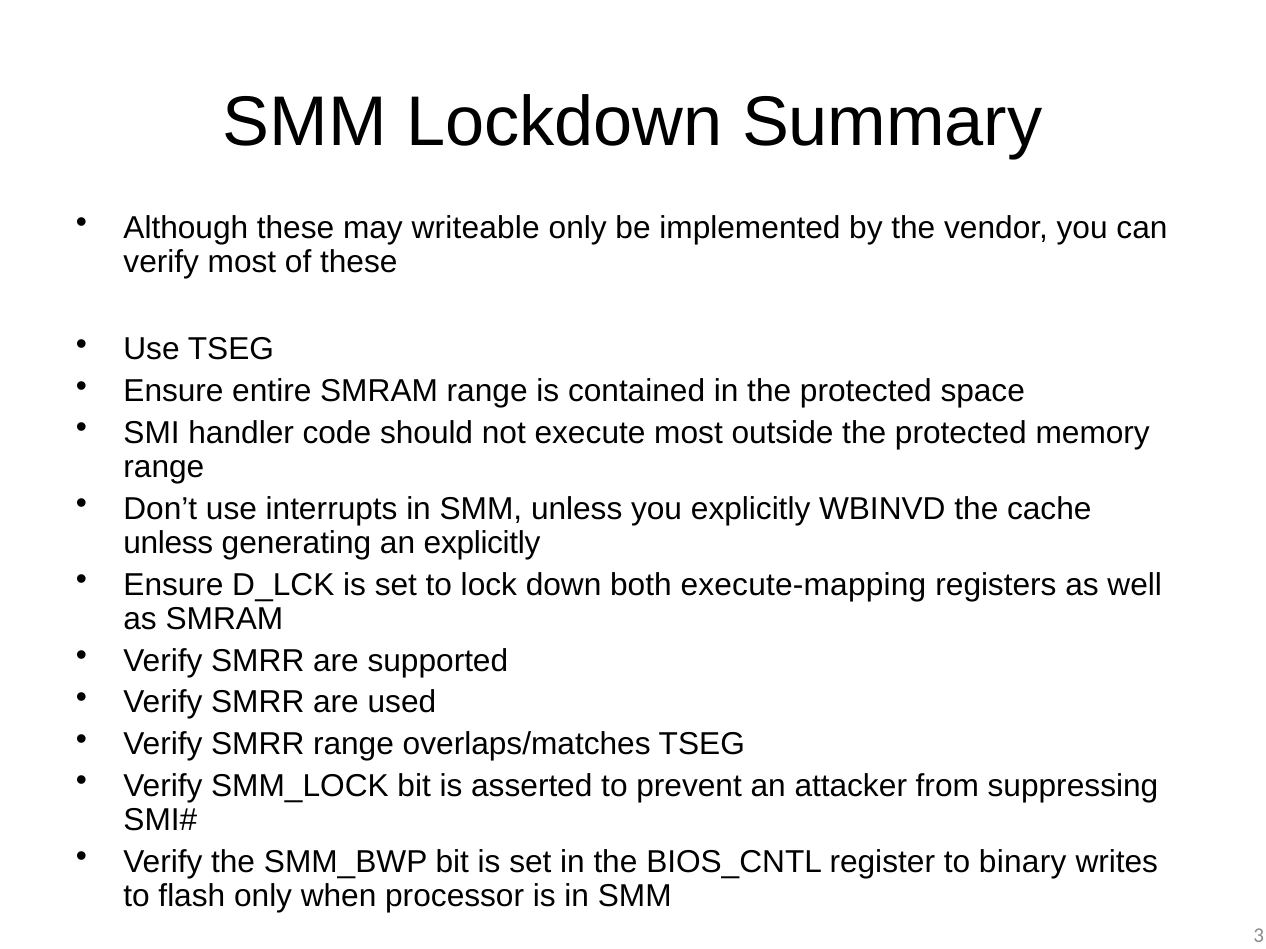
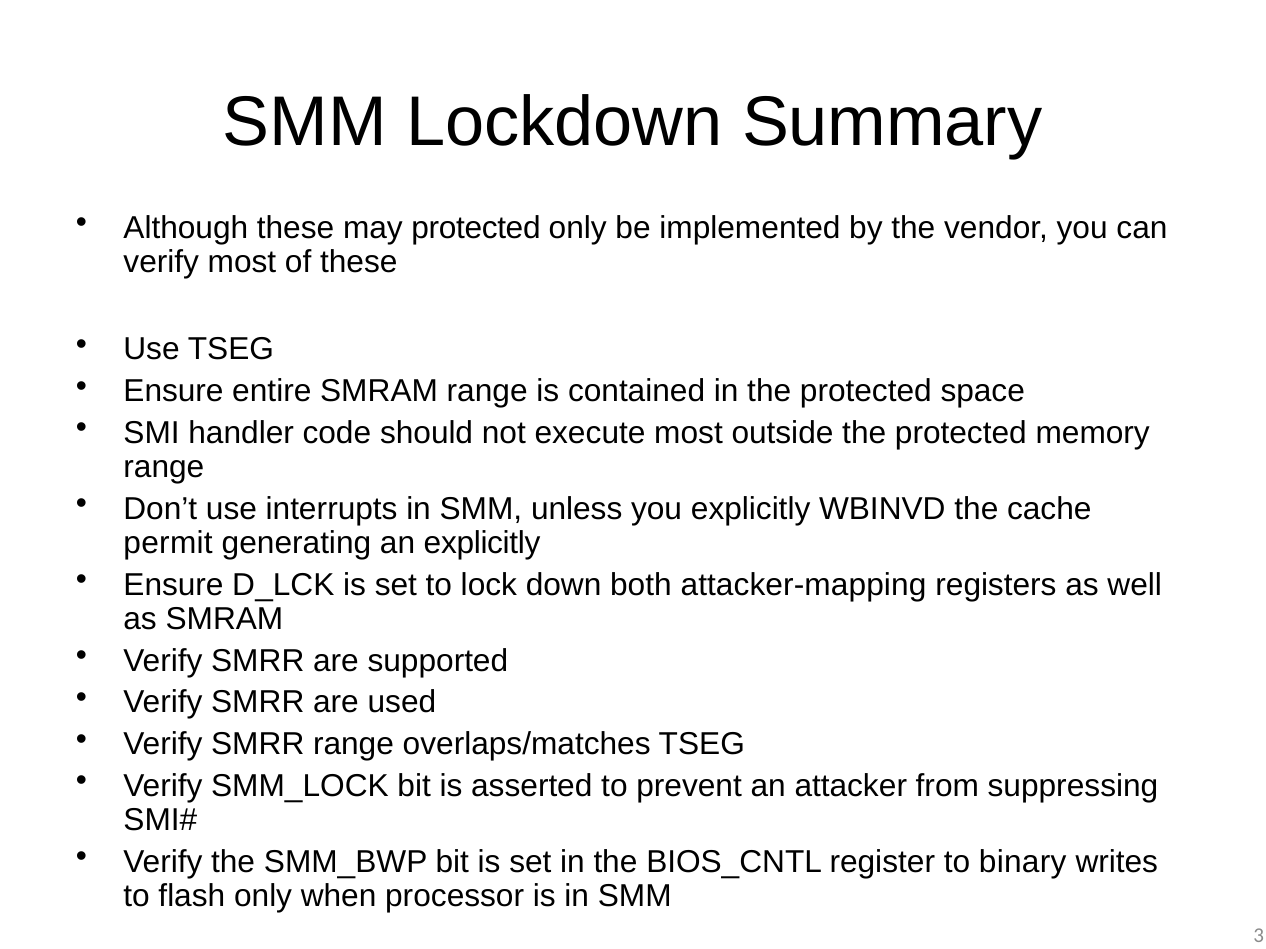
may writeable: writeable -> protected
unless at (168, 543): unless -> permit
execute-mapping: execute-mapping -> attacker-mapping
